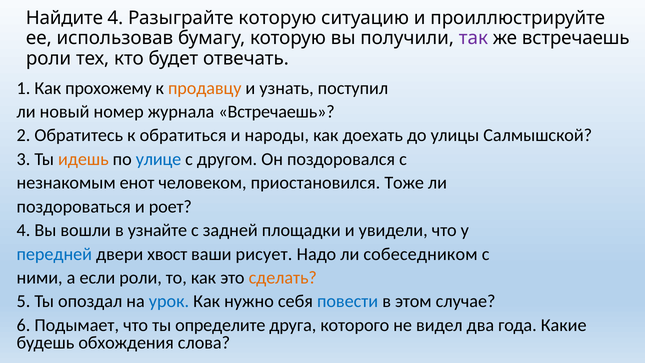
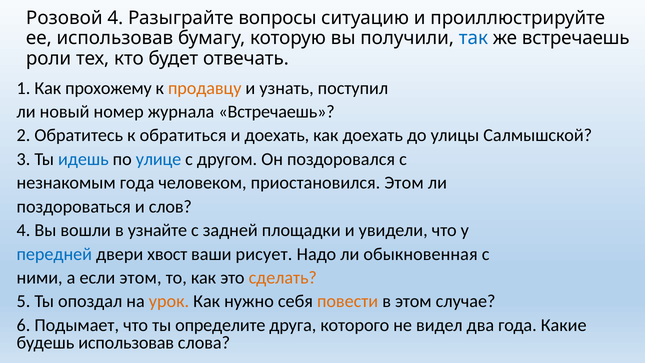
Найдите: Найдите -> Розовой
Разыграйте которую: которую -> вопросы
так colour: purple -> blue
и народы: народы -> доехать
идешь colour: orange -> blue
незнакомым енот: енот -> года
приостановился Тоже: Тоже -> Этом
роет: роет -> слов
собеседником: собеседником -> обыкновенная
если роли: роли -> этом
урок colour: blue -> orange
повести colour: blue -> orange
будешь обхождения: обхождения -> использовав
